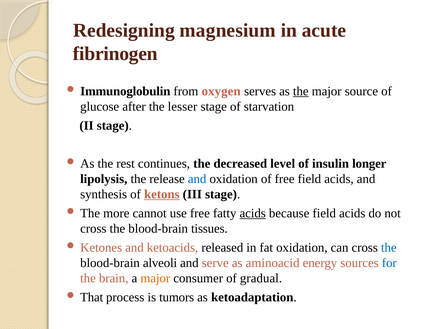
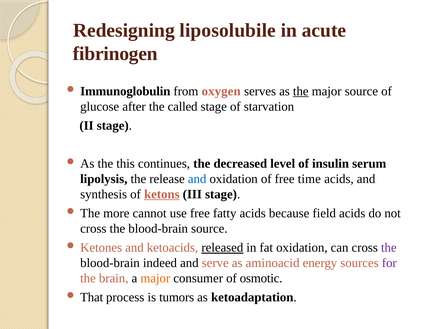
magnesium: magnesium -> liposolubile
lesser: lesser -> called
rest: rest -> this
longer: longer -> serum
free field: field -> time
acids at (253, 213) underline: present -> none
blood-brain tissues: tissues -> source
released underline: none -> present
the at (389, 247) colour: blue -> purple
alveoli: alveoli -> indeed
for colour: blue -> purple
gradual: gradual -> osmotic
